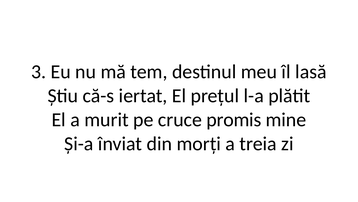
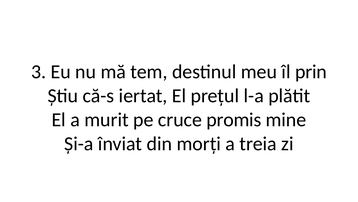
lasă: lasă -> prin
